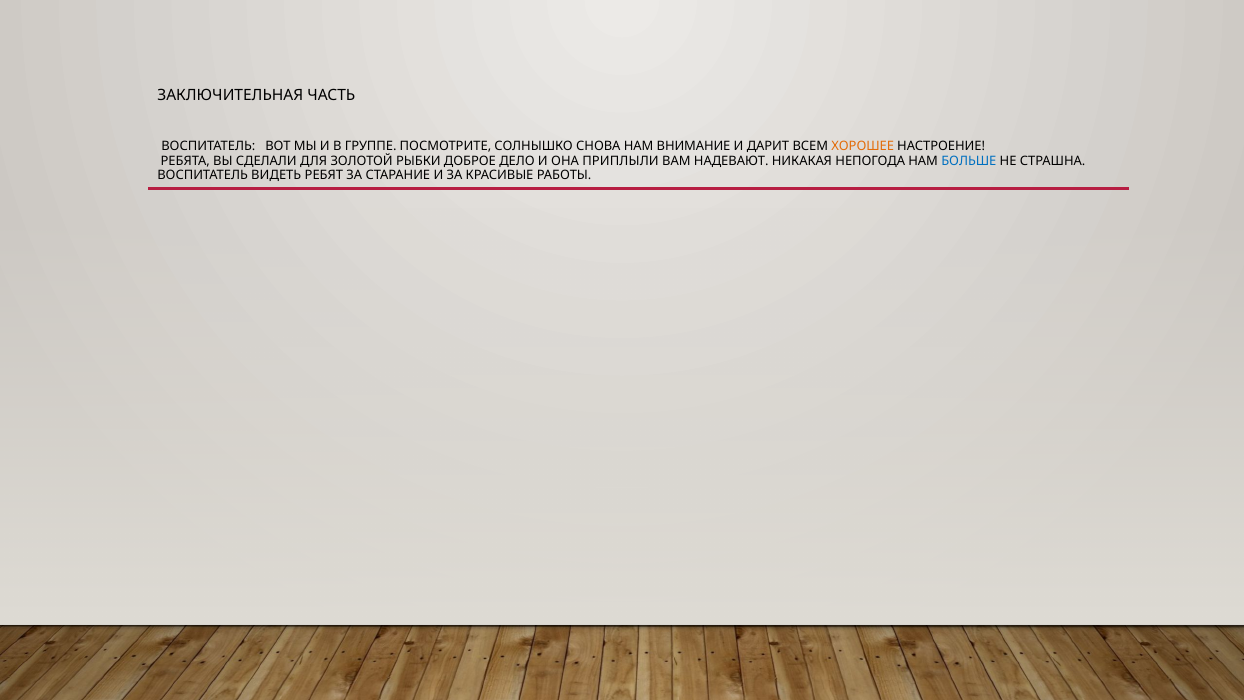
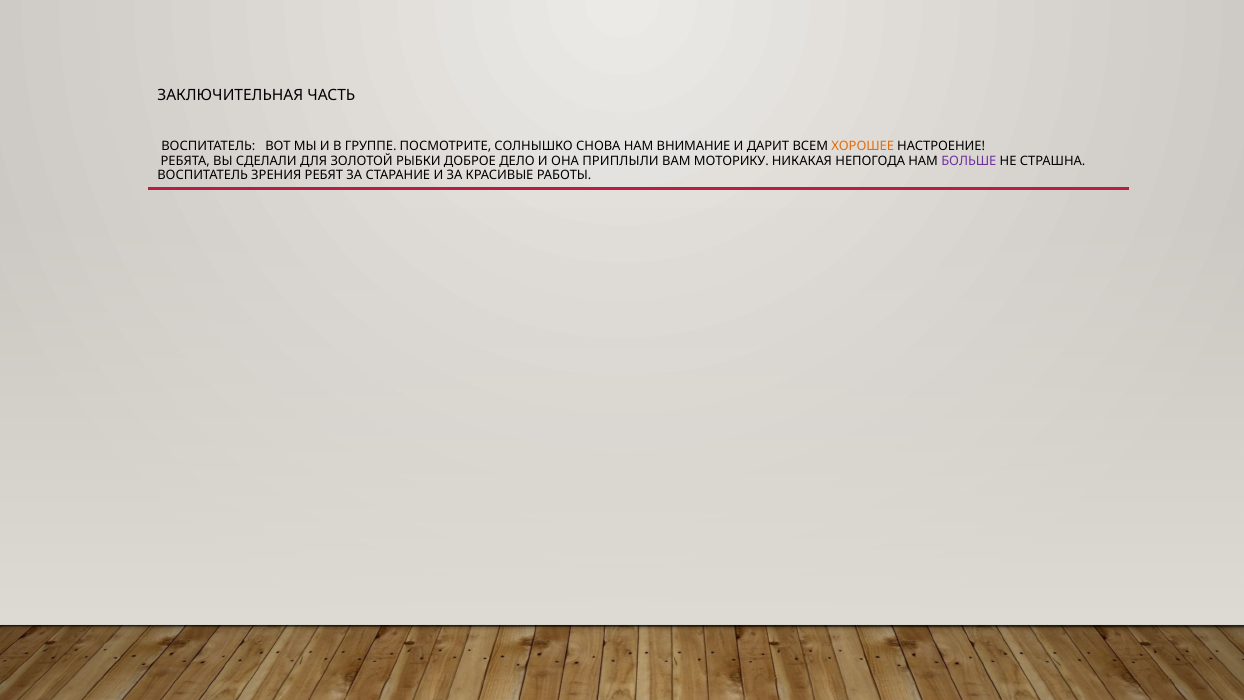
НАДЕВАЮТ: НАДЕВАЮТ -> МОТОРИКУ
БОЛЬШЕ colour: blue -> purple
ВИДЕТЬ: ВИДЕТЬ -> ЗРЕНИЯ
